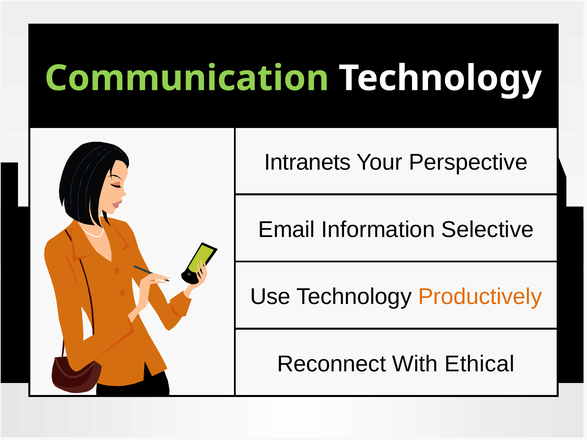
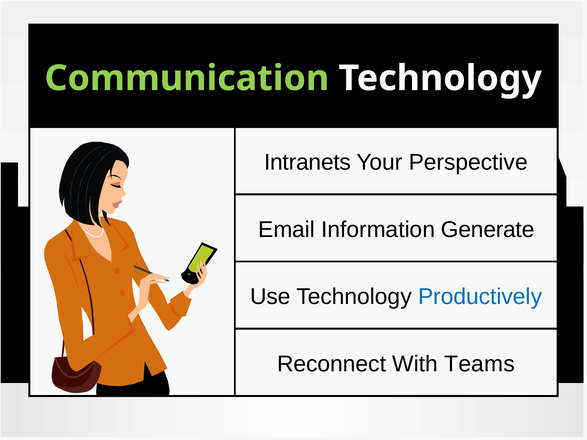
Selective: Selective -> Generate
Productively colour: orange -> blue
Ethical: Ethical -> Teams
